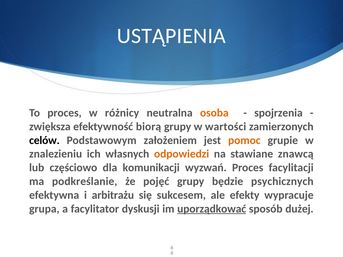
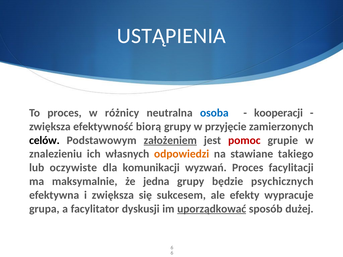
osoba colour: orange -> blue
spojrzenia: spojrzenia -> kooperacji
wartości: wartości -> przyjęcie
założeniem underline: none -> present
pomoc colour: orange -> red
znawcą: znawcą -> takiego
częściowo: częściowo -> oczywiste
podkreślanie: podkreślanie -> maksymalnie
pojęć: pojęć -> jedna
i arbitrażu: arbitrażu -> zwiększa
